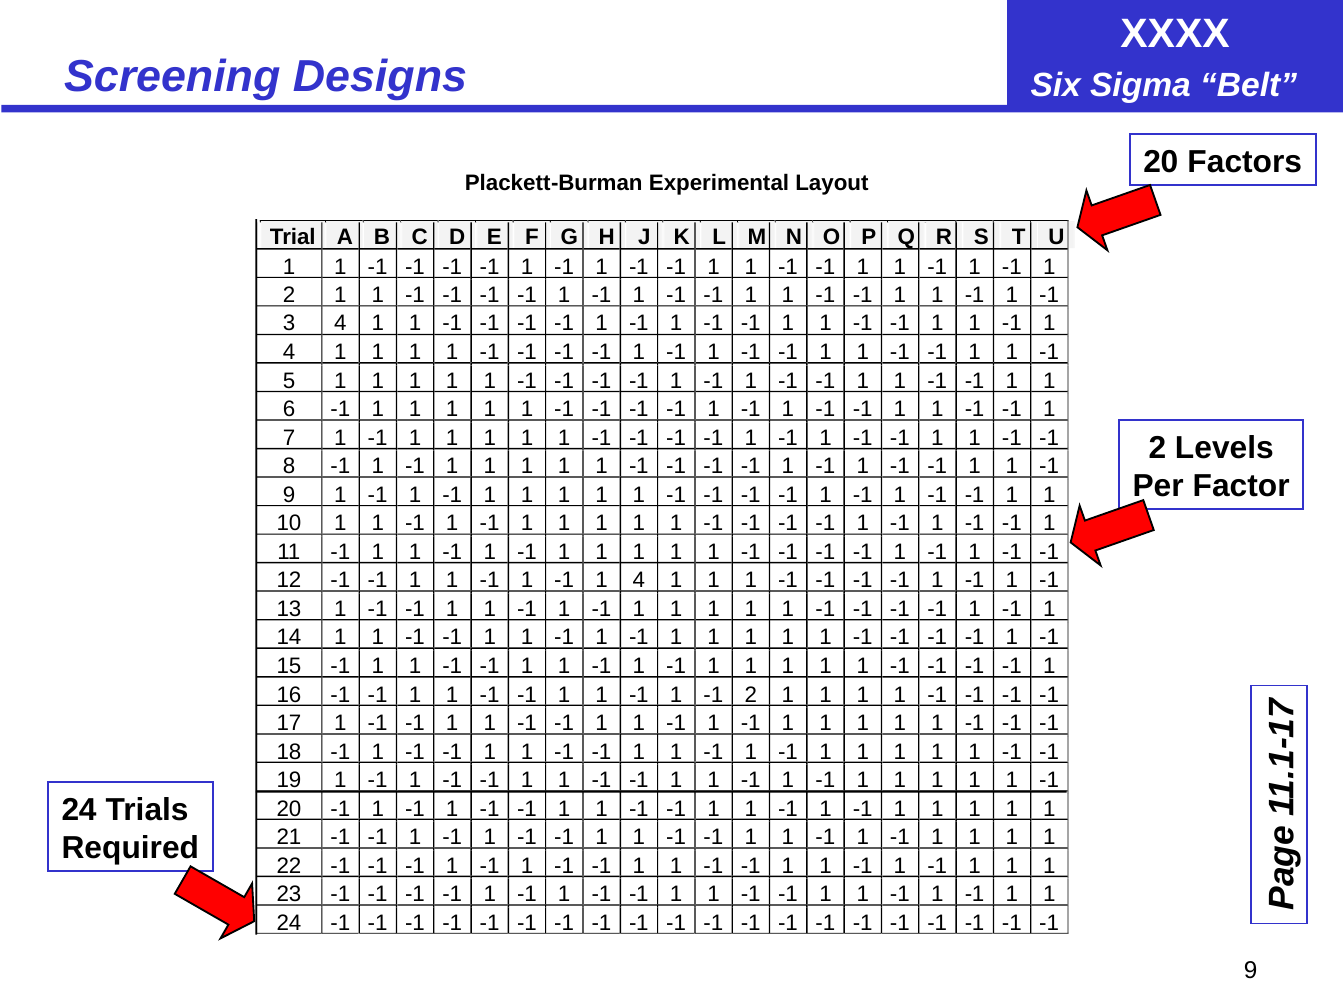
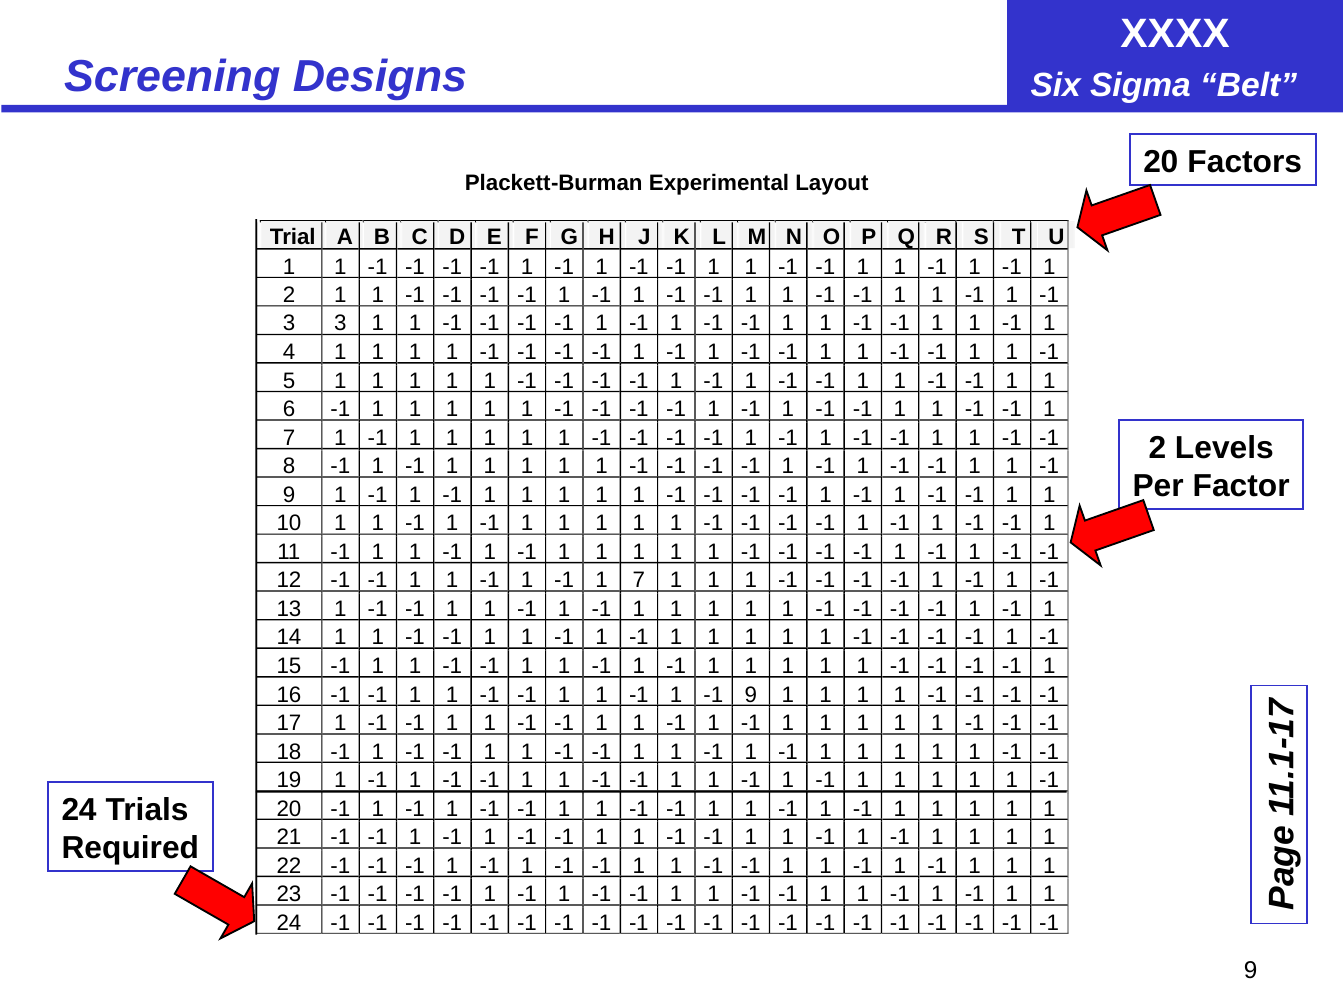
3 4: 4 -> 3
4 at (639, 581): 4 -> 7
2 at (751, 695): 2 -> 9
